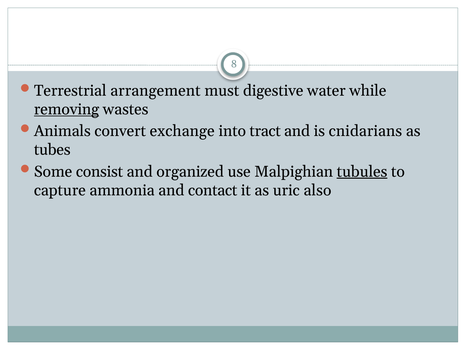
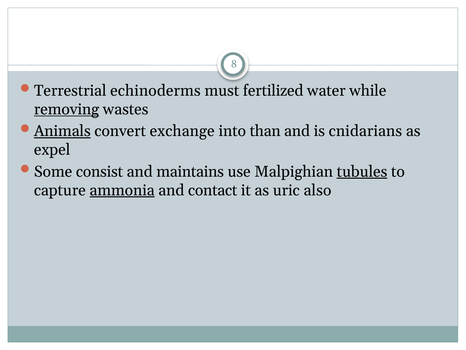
arrangement: arrangement -> echinoderms
digestive: digestive -> fertilized
Animals underline: none -> present
tract: tract -> than
tubes: tubes -> expel
organized: organized -> maintains
ammonia underline: none -> present
